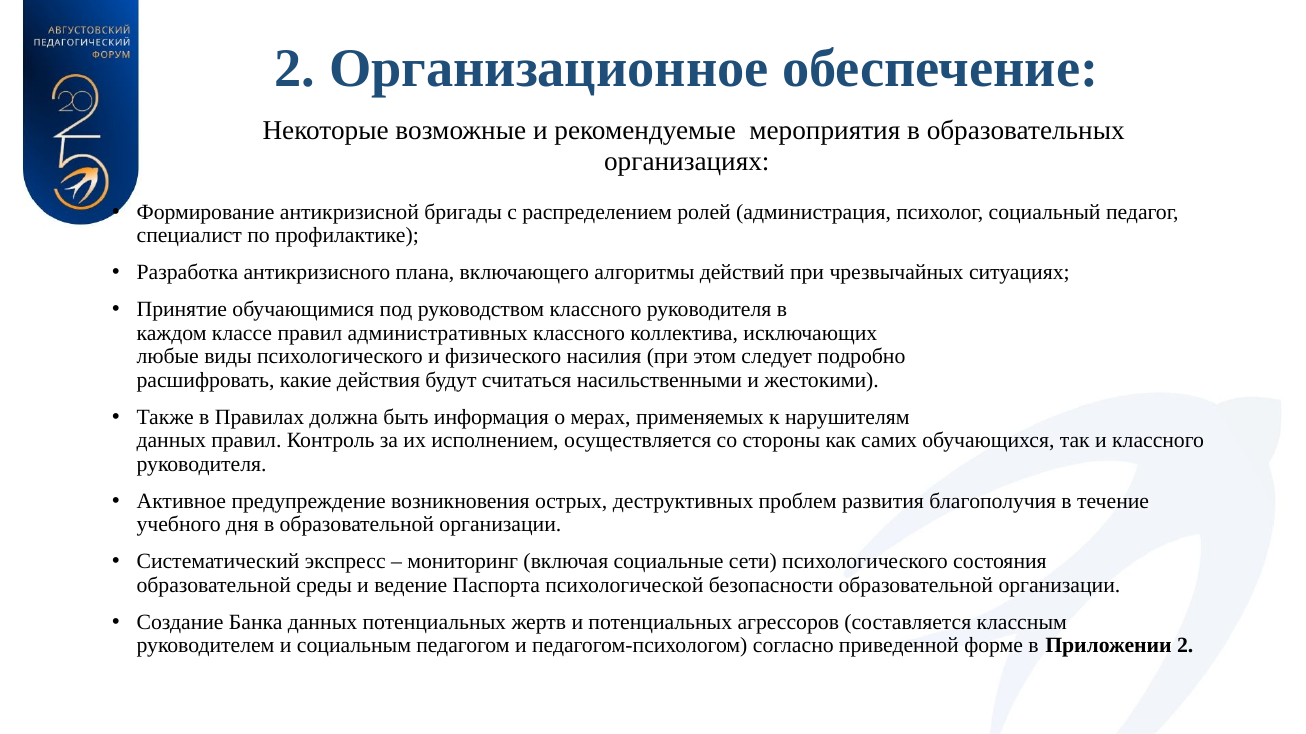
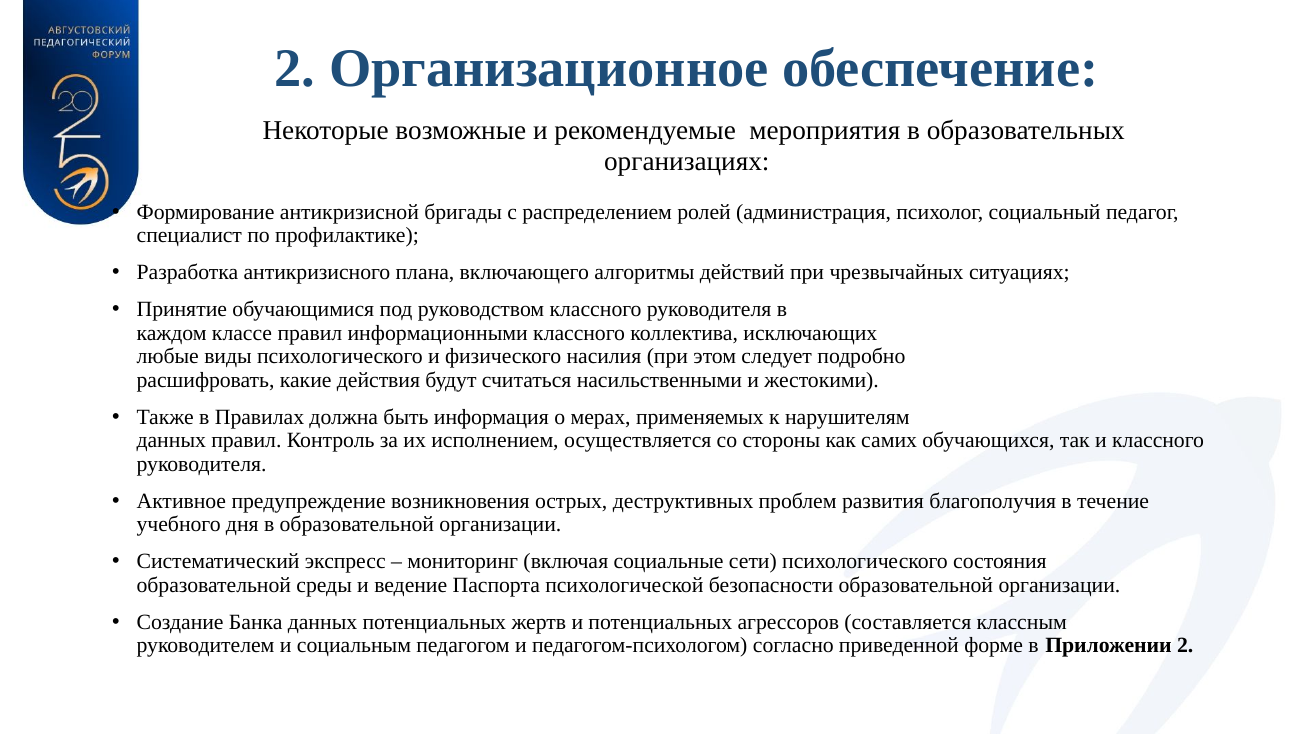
административных: административных -> информационными
